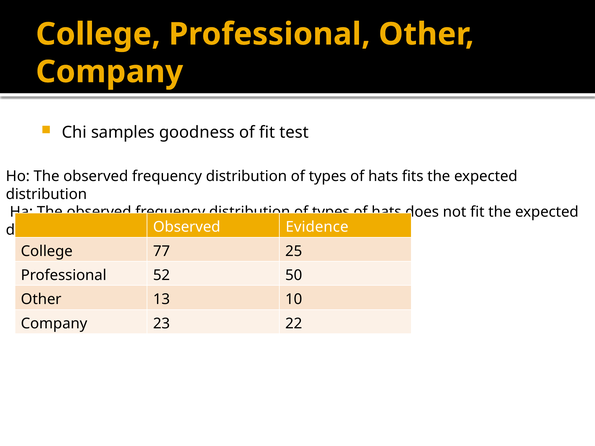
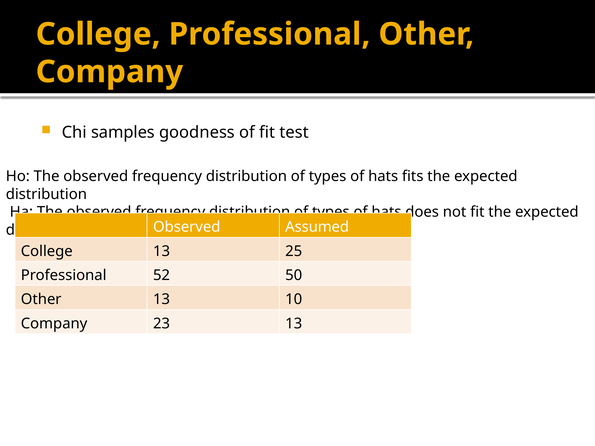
Evidence: Evidence -> Assumed
College 77: 77 -> 13
23 22: 22 -> 13
